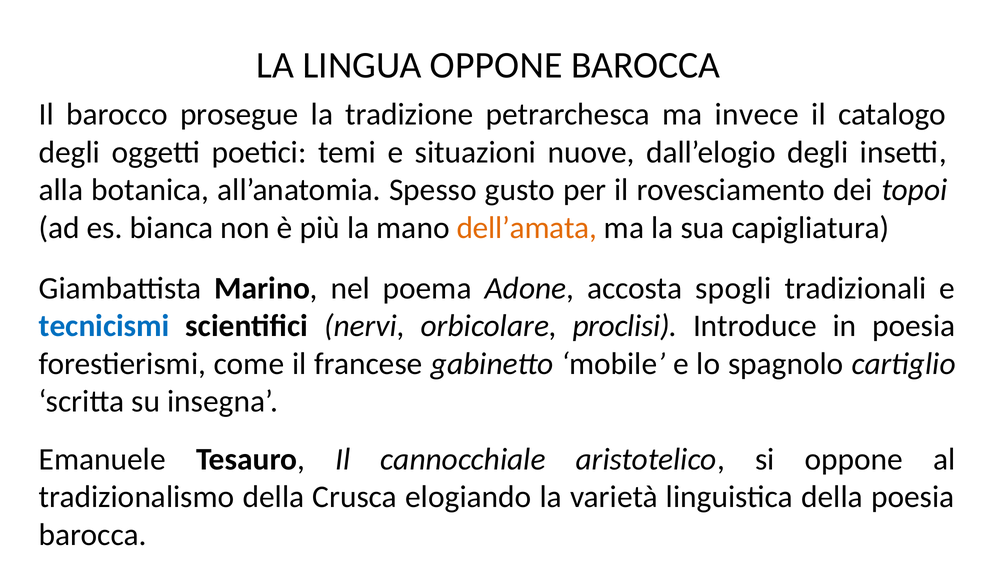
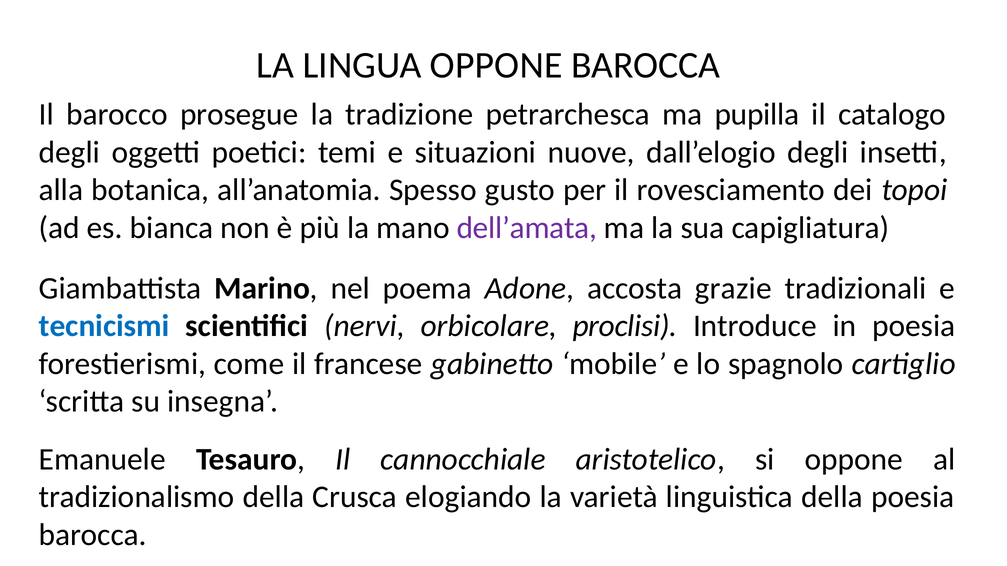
invece: invece -> pupilla
dell’amata colour: orange -> purple
spogli: spogli -> grazie
